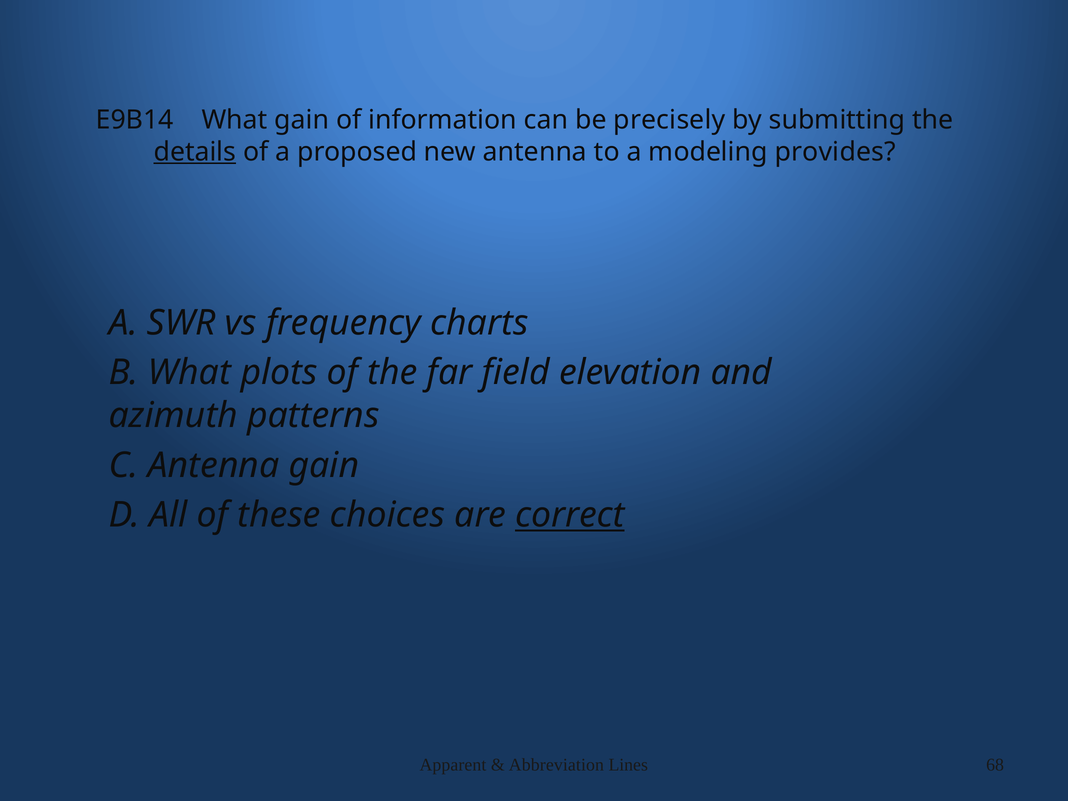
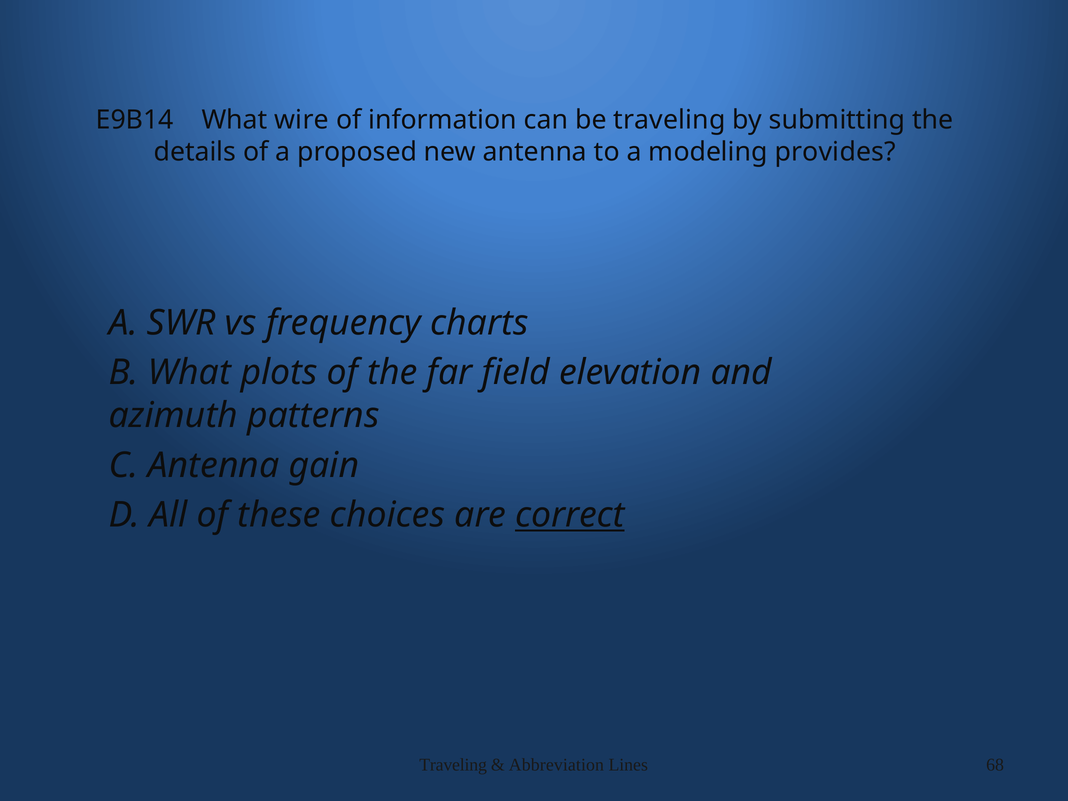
What gain: gain -> wire
be precisely: precisely -> traveling
details underline: present -> none
Apparent at (453, 765): Apparent -> Traveling
